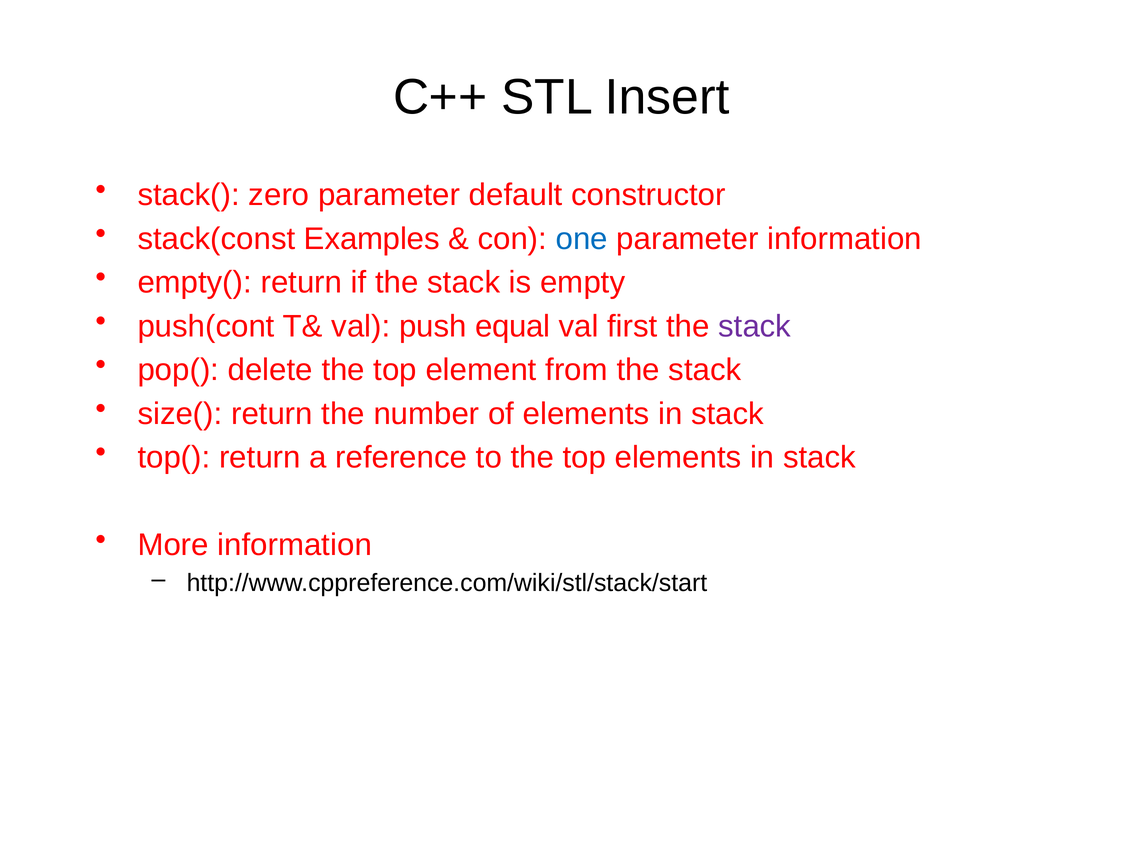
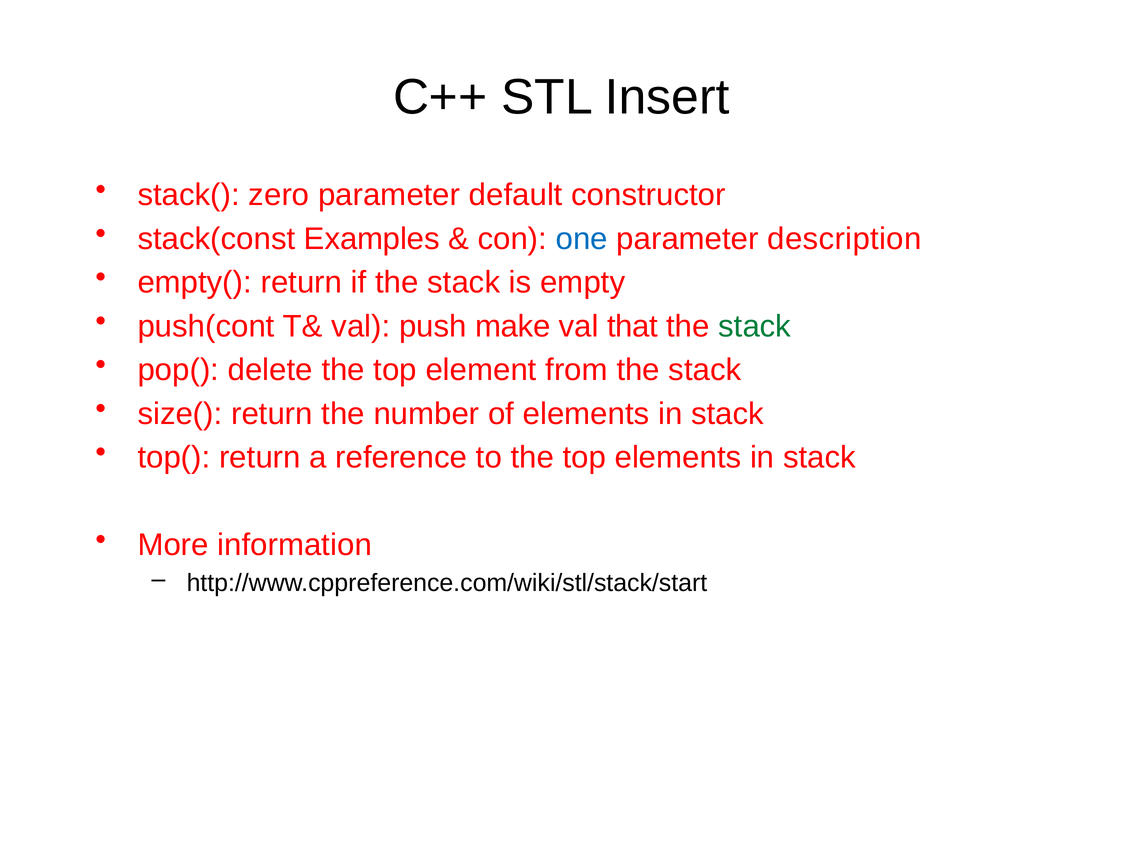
parameter information: information -> description
equal: equal -> make
first: first -> that
stack at (755, 326) colour: purple -> green
